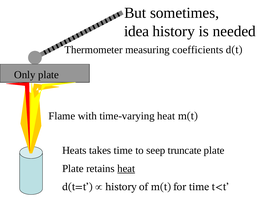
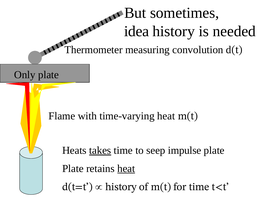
coefficients: coefficients -> convolution
takes underline: none -> present
truncate: truncate -> impulse
